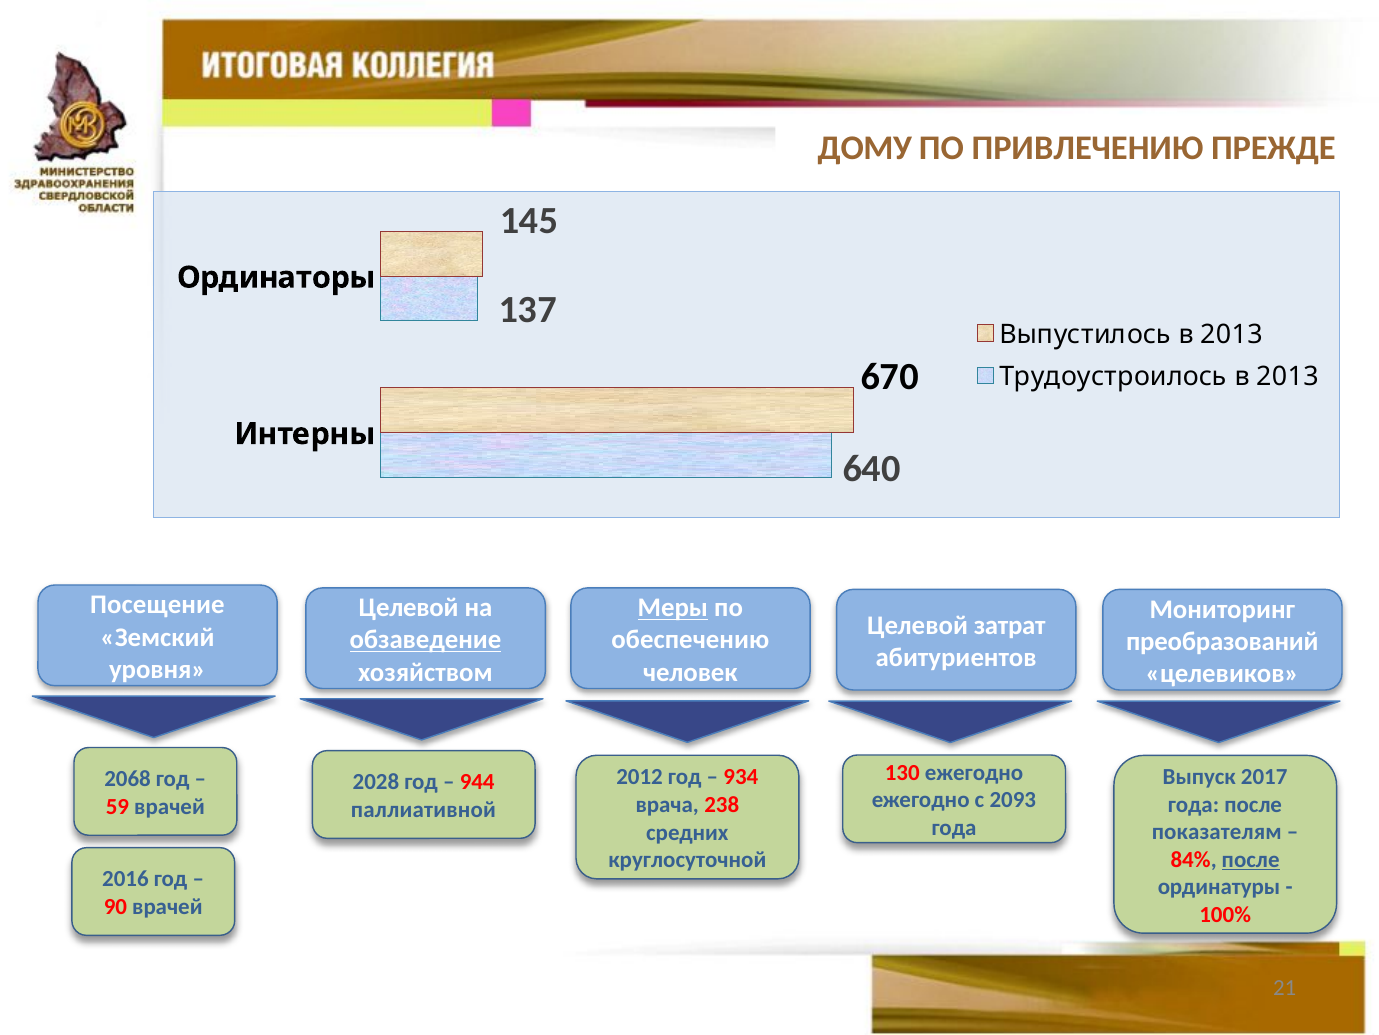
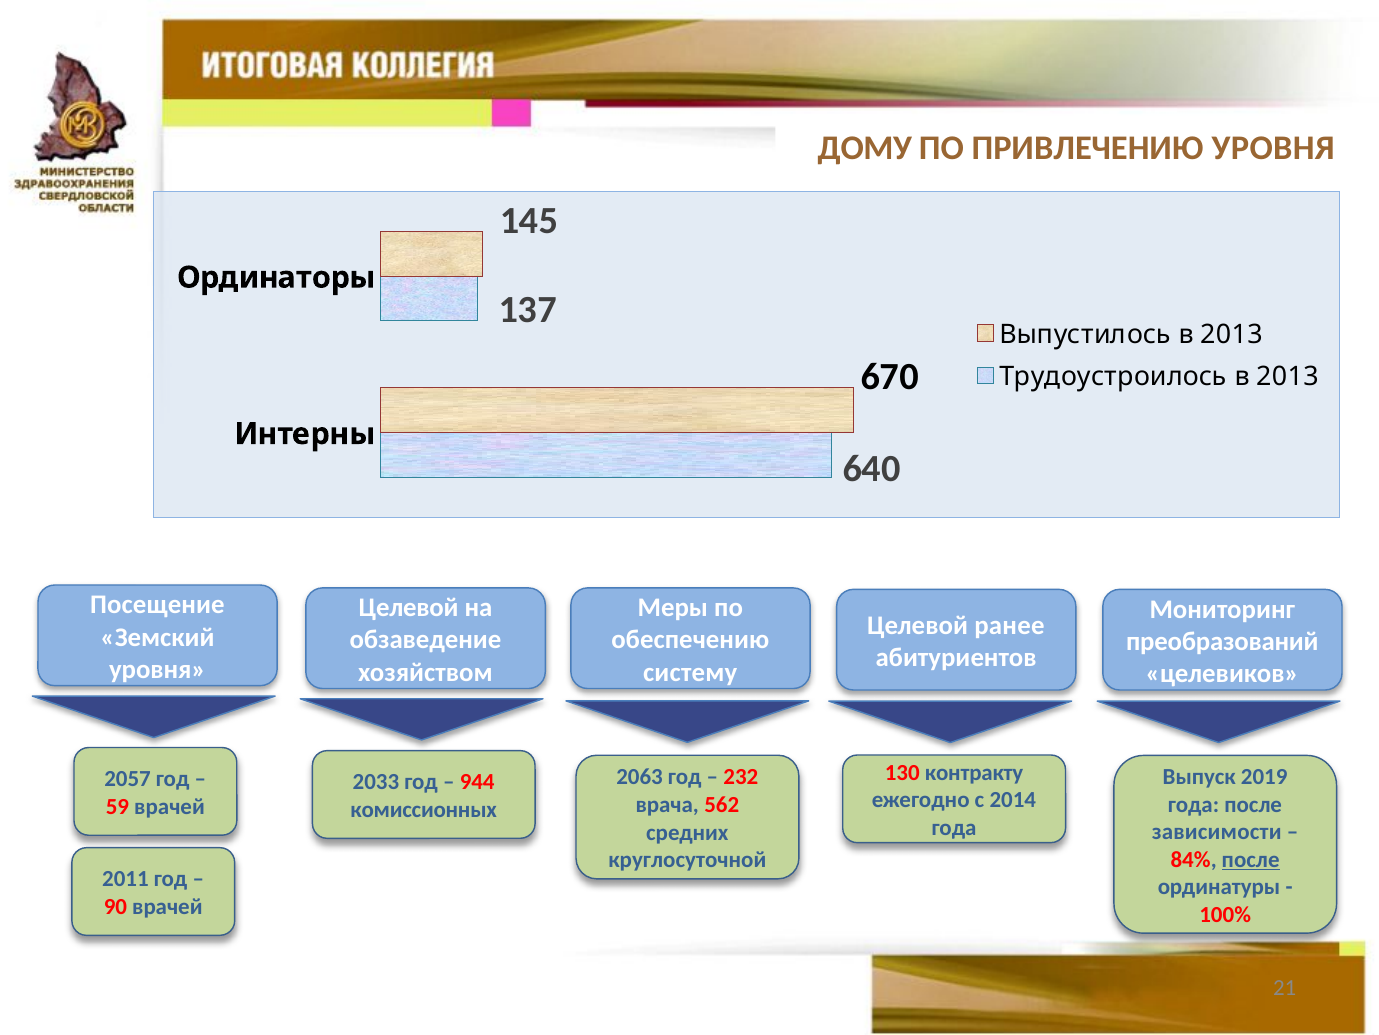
ПРИВЛЕЧЕНИЮ ПРЕЖДЕ: ПРЕЖДЕ -> УРОВНЯ
Меры underline: present -> none
затрат: затрат -> ранее
обзаведение underline: present -> none
человек: человек -> систему
130 ежегодно: ежегодно -> контракту
2017: 2017 -> 2019
2012: 2012 -> 2063
934: 934 -> 232
2068: 2068 -> 2057
2028: 2028 -> 2033
2093: 2093 -> 2014
238: 238 -> 562
паллиативной: паллиативной -> комиссионных
показателям: показателям -> зависимости
2016: 2016 -> 2011
